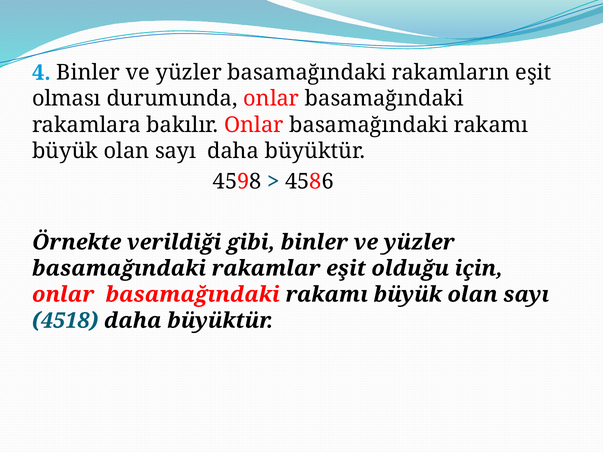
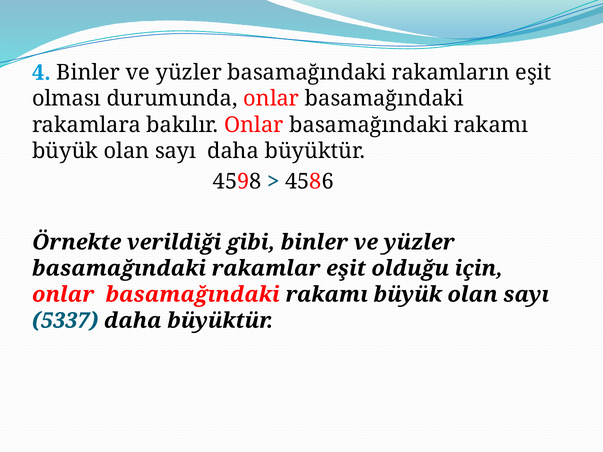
4518: 4518 -> 5337
